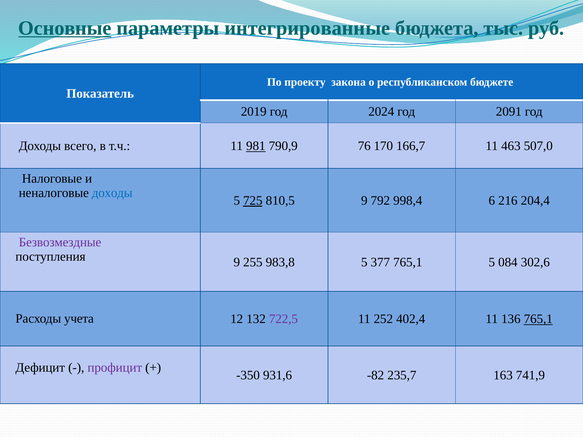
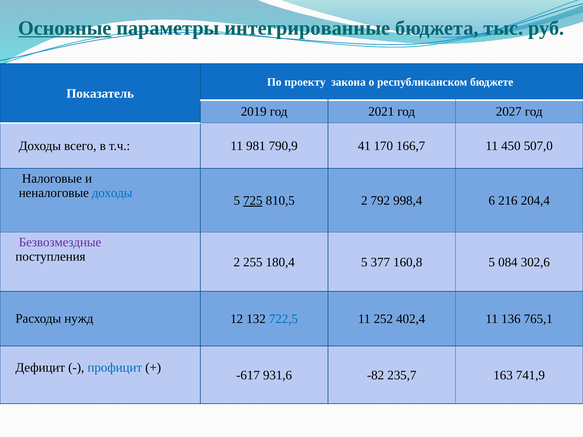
2024: 2024 -> 2021
2091: 2091 -> 2027
981 underline: present -> none
76: 76 -> 41
463: 463 -> 450
810,5 9: 9 -> 2
поступления 9: 9 -> 2
983,8: 983,8 -> 180,4
377 765,1: 765,1 -> 160,8
учета: учета -> нужд
722,5 colour: purple -> blue
765,1 at (538, 319) underline: present -> none
профицит colour: purple -> blue
-350: -350 -> -617
